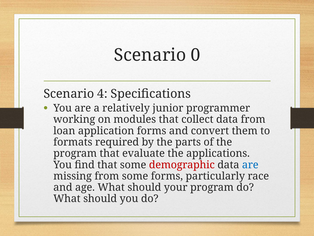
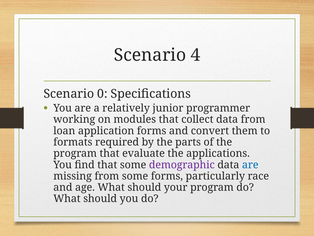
0: 0 -> 4
4: 4 -> 0
demographic colour: red -> purple
